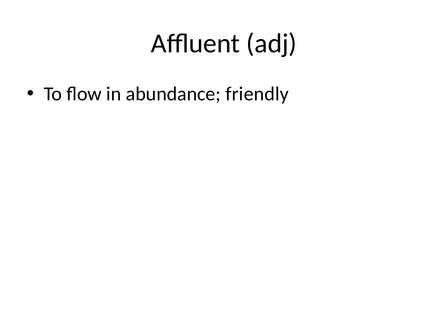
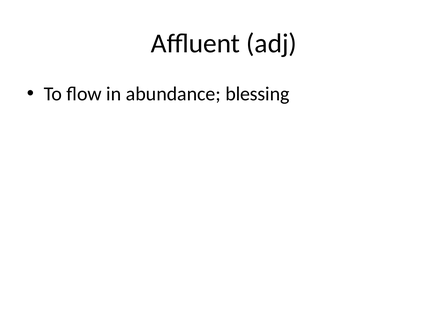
friendly: friendly -> blessing
